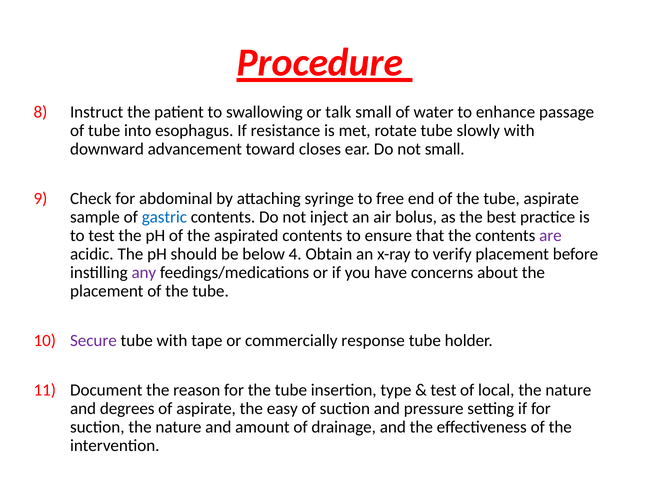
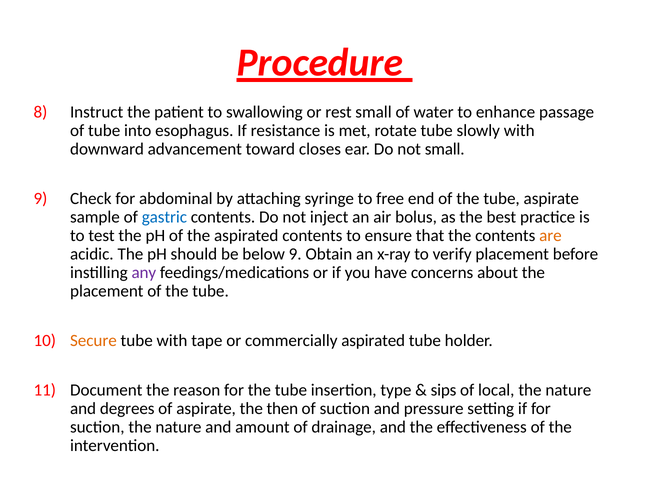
talk: talk -> rest
are colour: purple -> orange
below 4: 4 -> 9
Secure colour: purple -> orange
commercially response: response -> aspirated
test at (444, 390): test -> sips
easy: easy -> then
